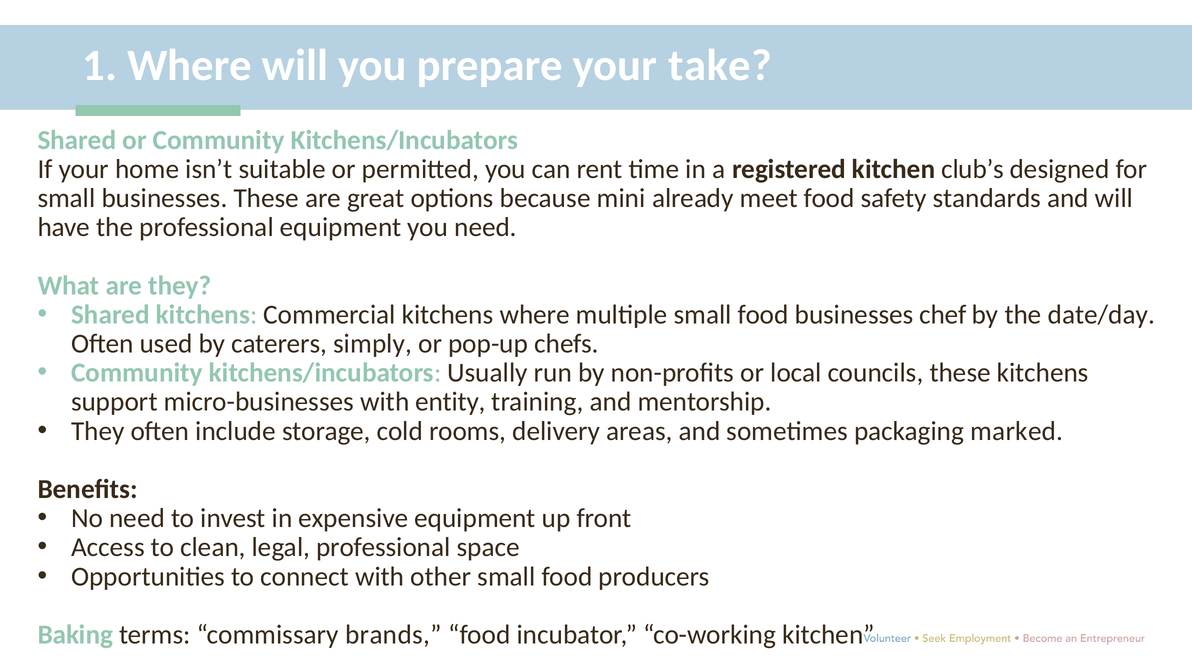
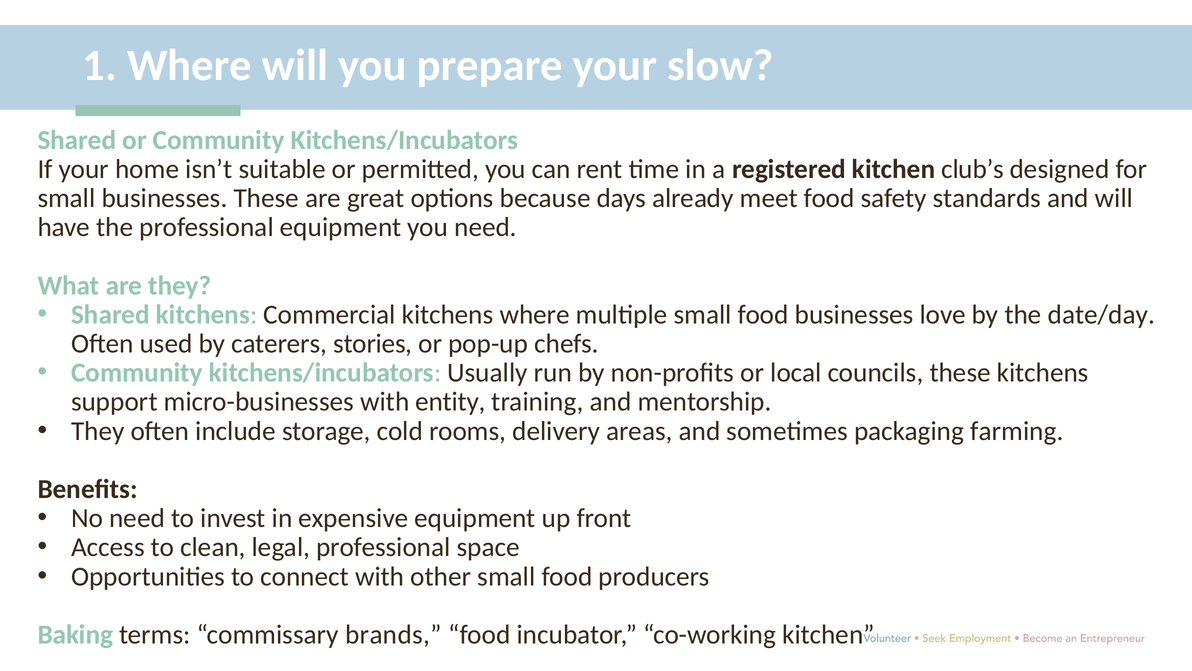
take: take -> slow
mini: mini -> days
chef: chef -> love
simply: simply -> stories
marked: marked -> farming
